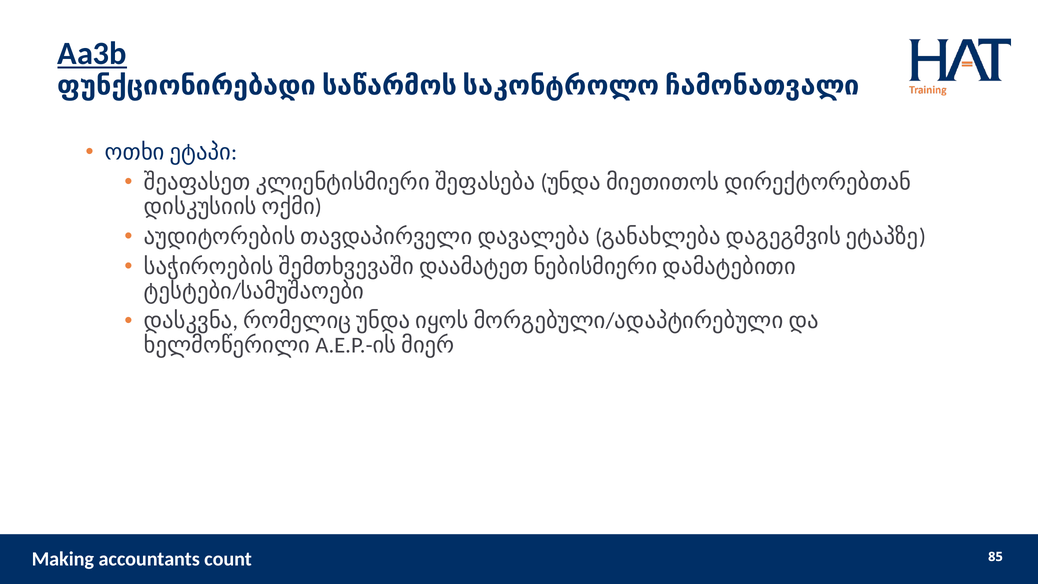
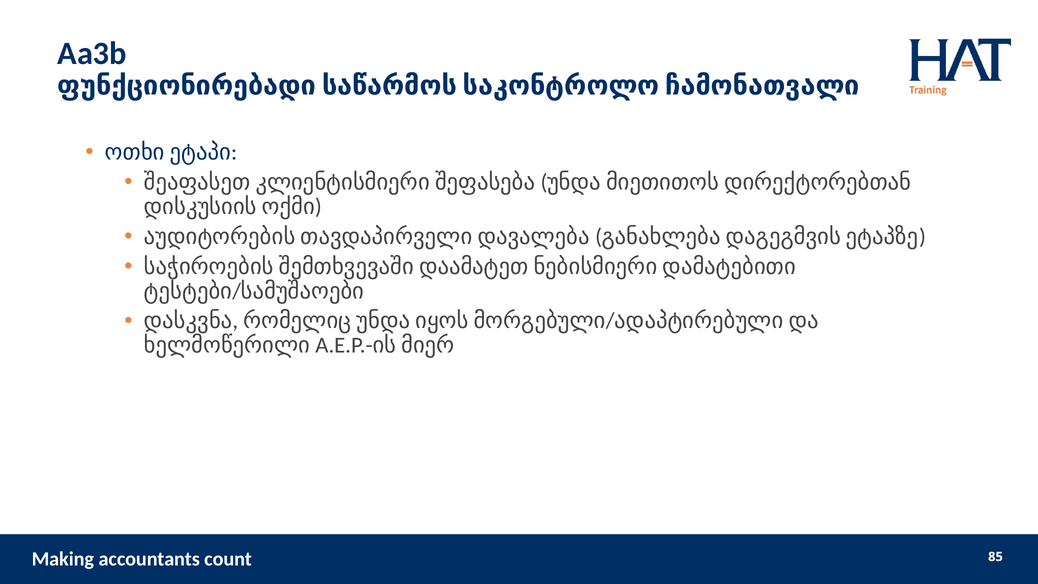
Aa3b underline: present -> none
